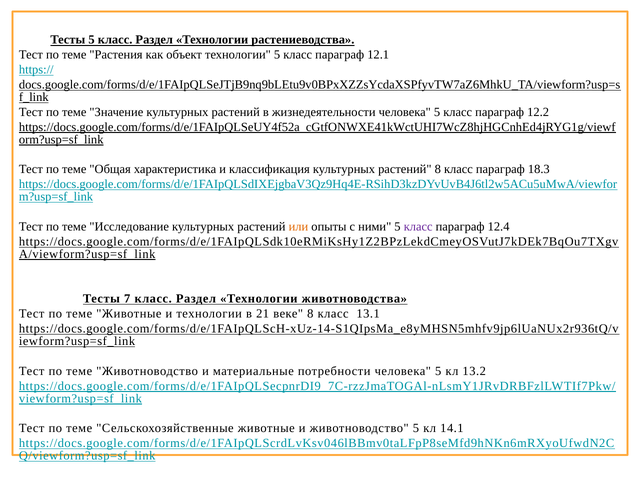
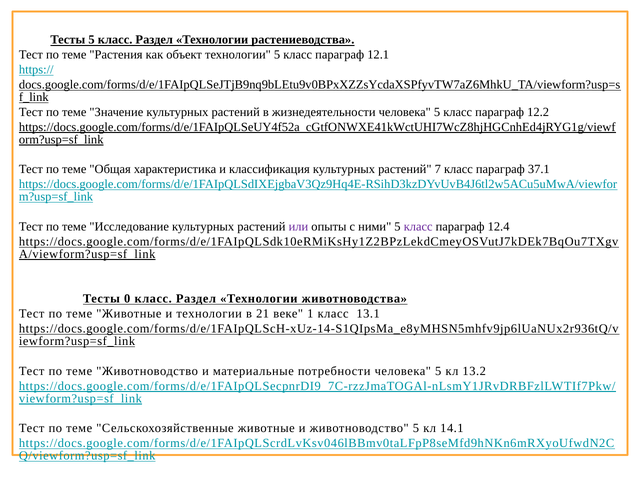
растений 8: 8 -> 7
18.3: 18.3 -> 37.1
или colour: orange -> purple
7: 7 -> 0
веке 8: 8 -> 1
